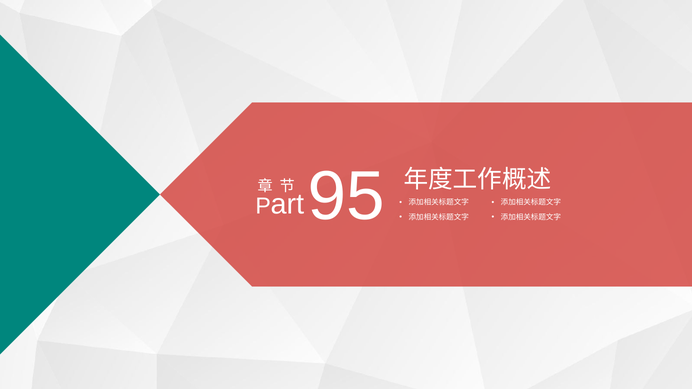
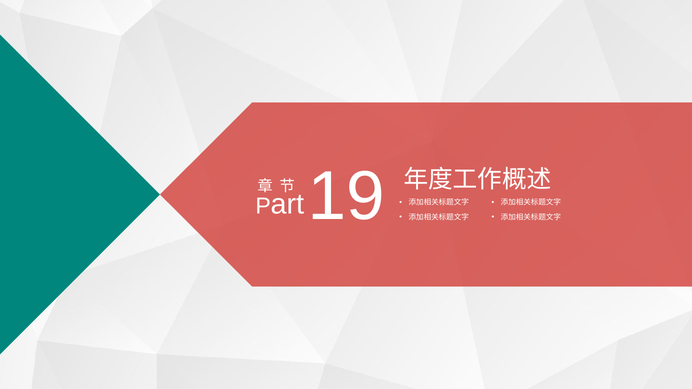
95: 95 -> 19
